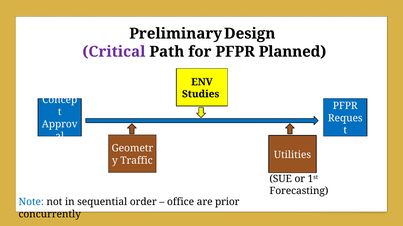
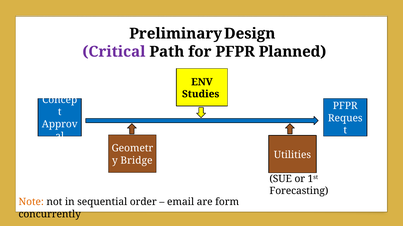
Traffic: Traffic -> Bridge
Note colour: blue -> orange
office: office -> email
prior: prior -> form
